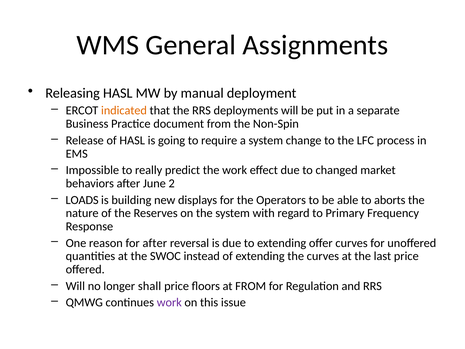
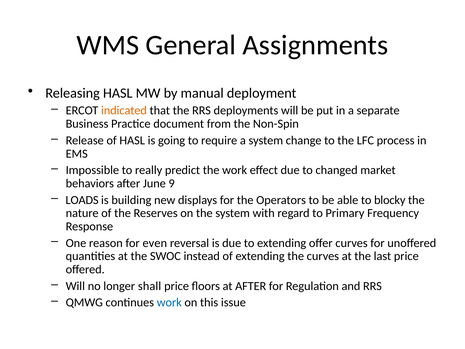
2: 2 -> 9
aborts: aborts -> blocky
for after: after -> even
at FROM: FROM -> AFTER
work at (169, 302) colour: purple -> blue
